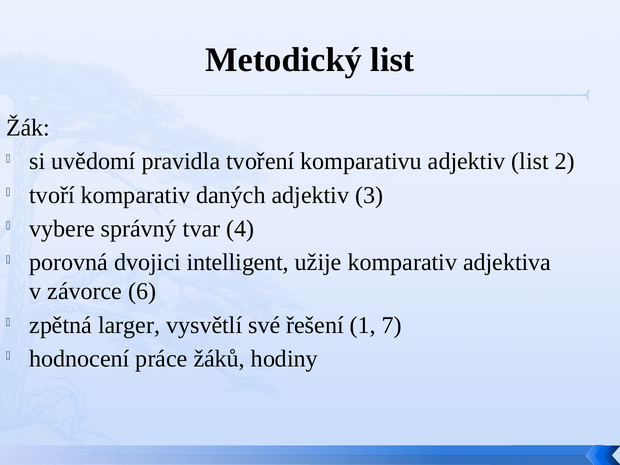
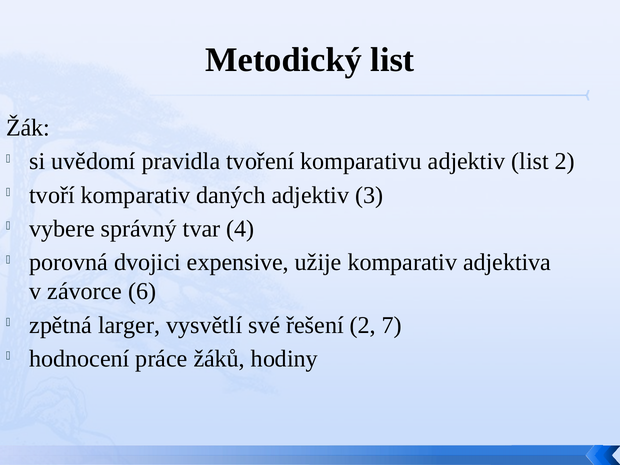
intelligent: intelligent -> expensive
řešení 1: 1 -> 2
